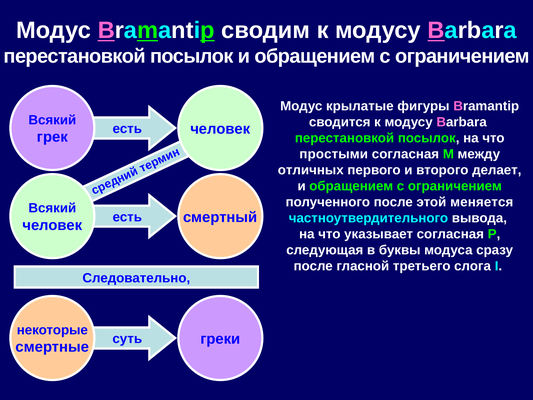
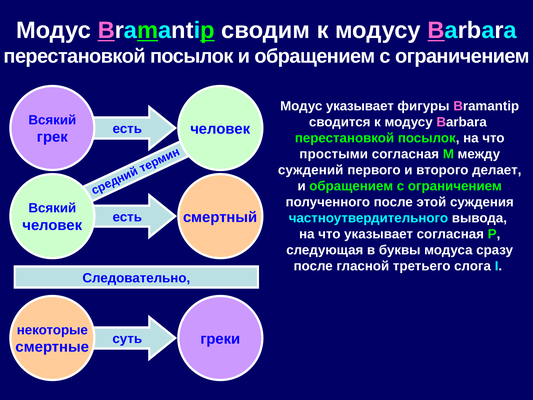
Модус крылатые: крылатые -> указывает
отличных: отличных -> суждений
меняется: меняется -> суждения
